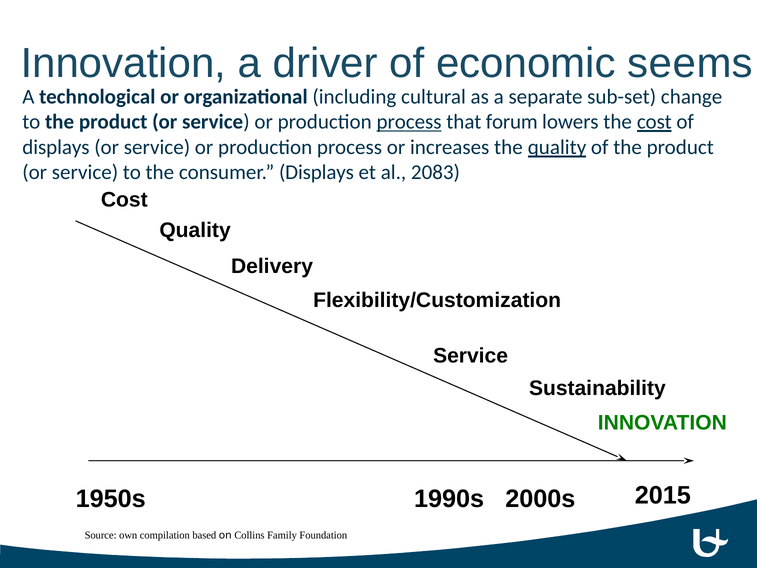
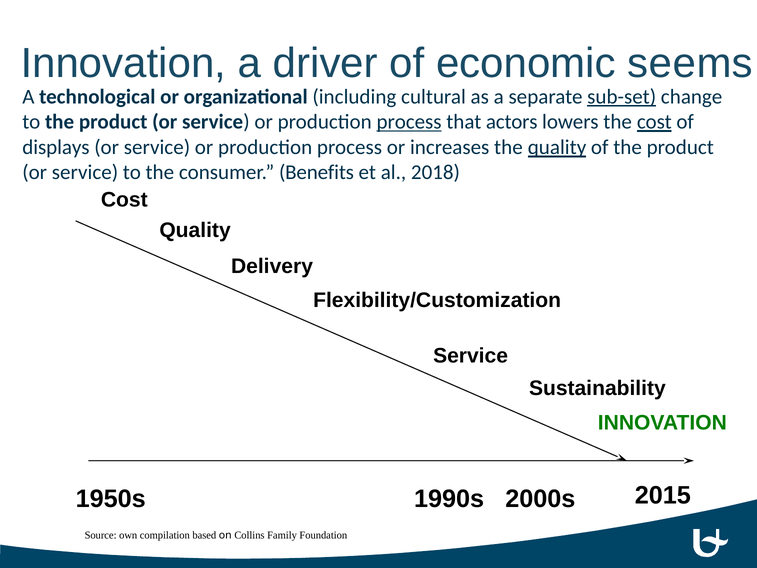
sub-set underline: none -> present
forum: forum -> actors
consumer Displays: Displays -> Benefits
2083: 2083 -> 2018
